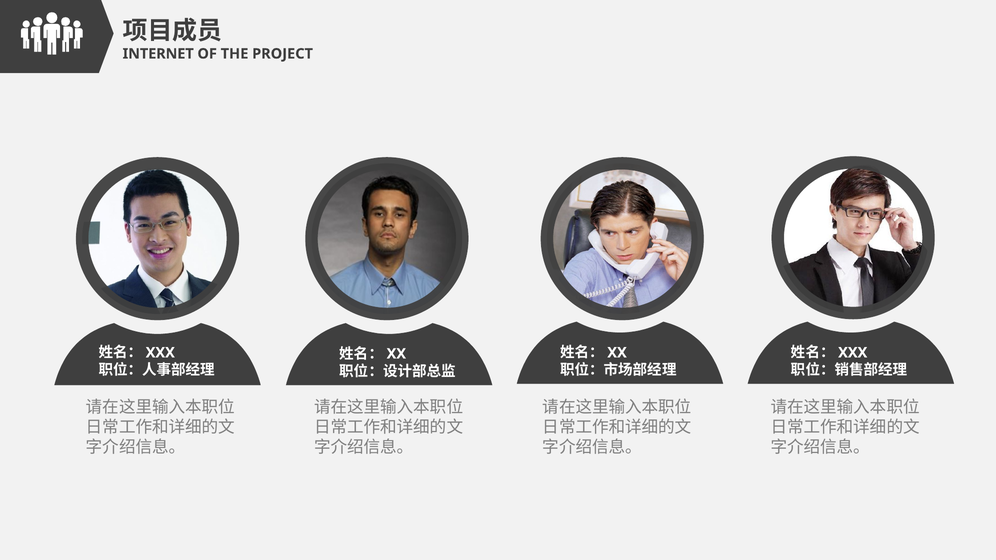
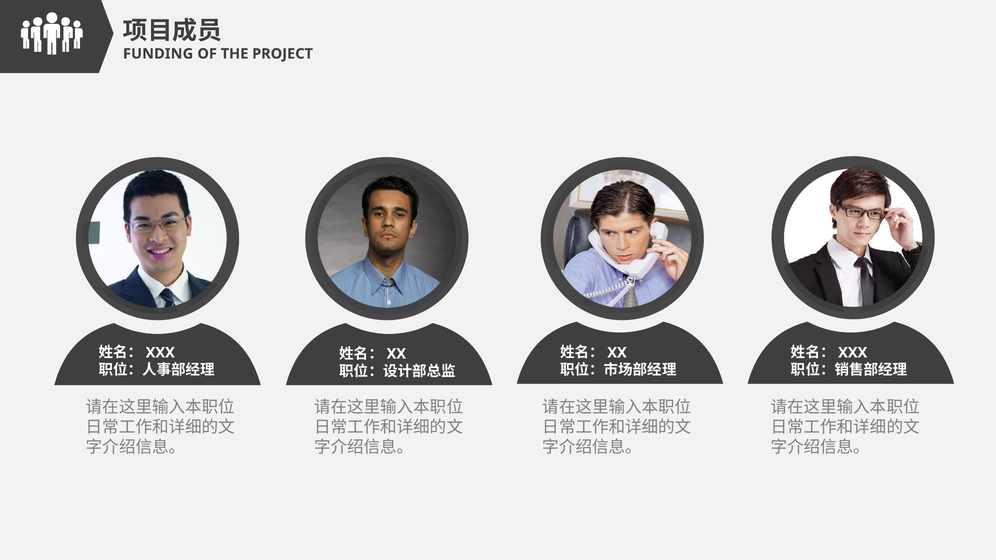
INTERNET: INTERNET -> FUNDING
